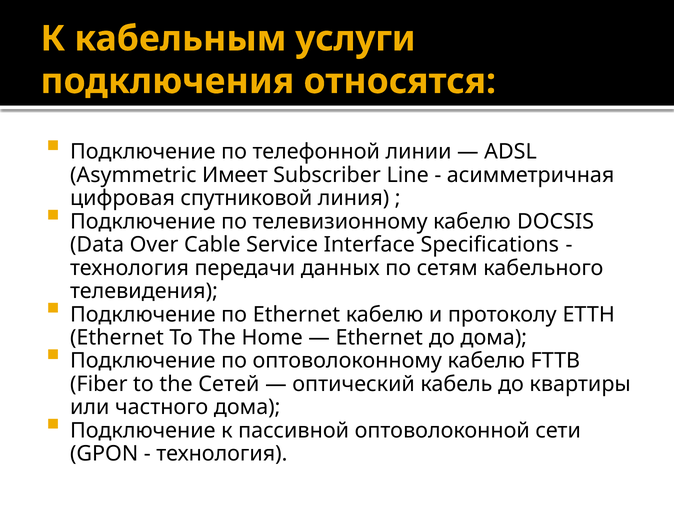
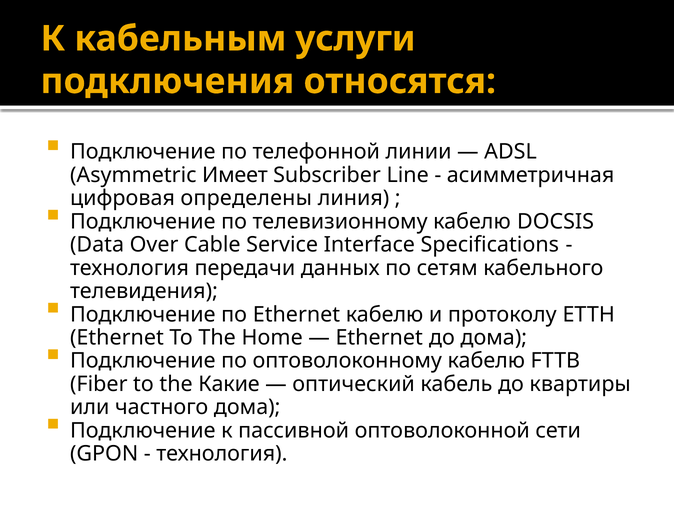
спутниковой: спутниковой -> определены
Сетей: Сетей -> Какие
